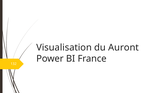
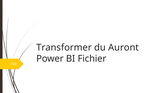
Visualisation: Visualisation -> Transformer
France: France -> Fichier
